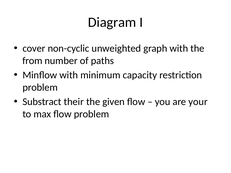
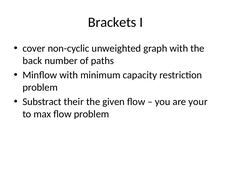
Diagram: Diagram -> Brackets
from: from -> back
